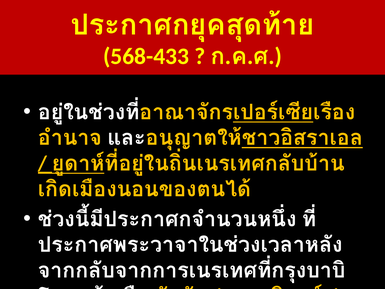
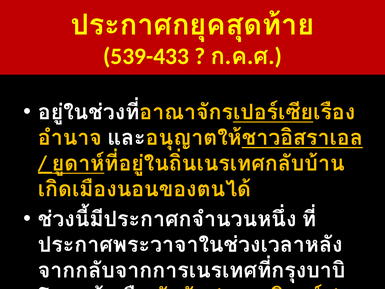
568-433: 568-433 -> 539-433
